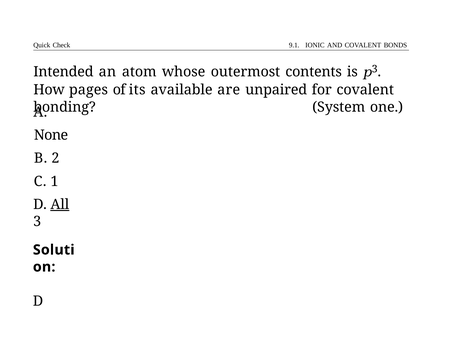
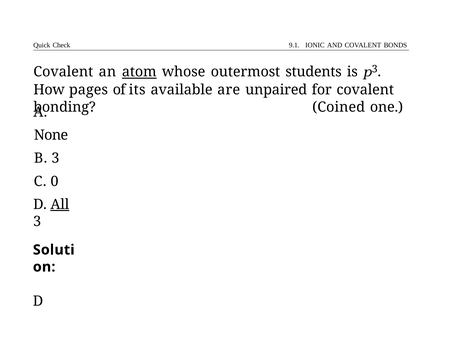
Intended at (63, 72): Intended -> Covalent
atom underline: none -> present
contents: contents -> students
System: System -> Coined
B 2: 2 -> 3
1: 1 -> 0
